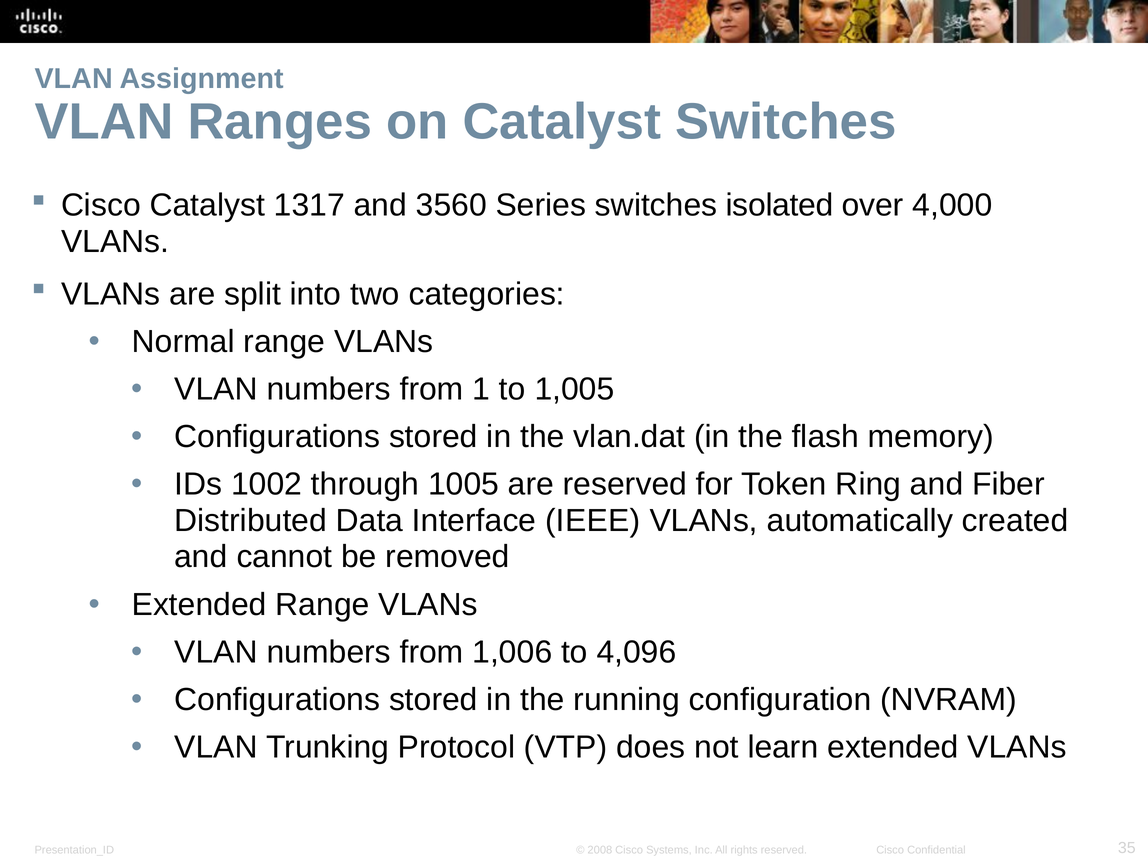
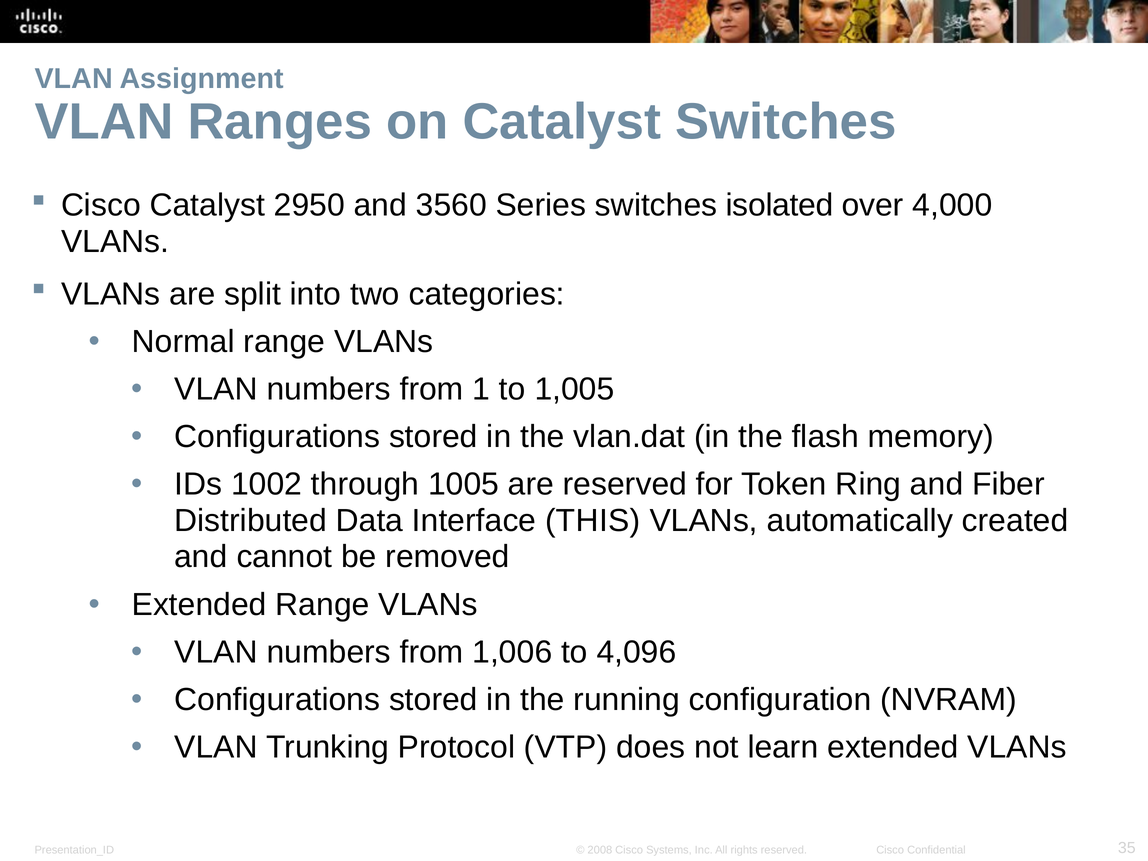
1317: 1317 -> 2950
IEEE: IEEE -> THIS
